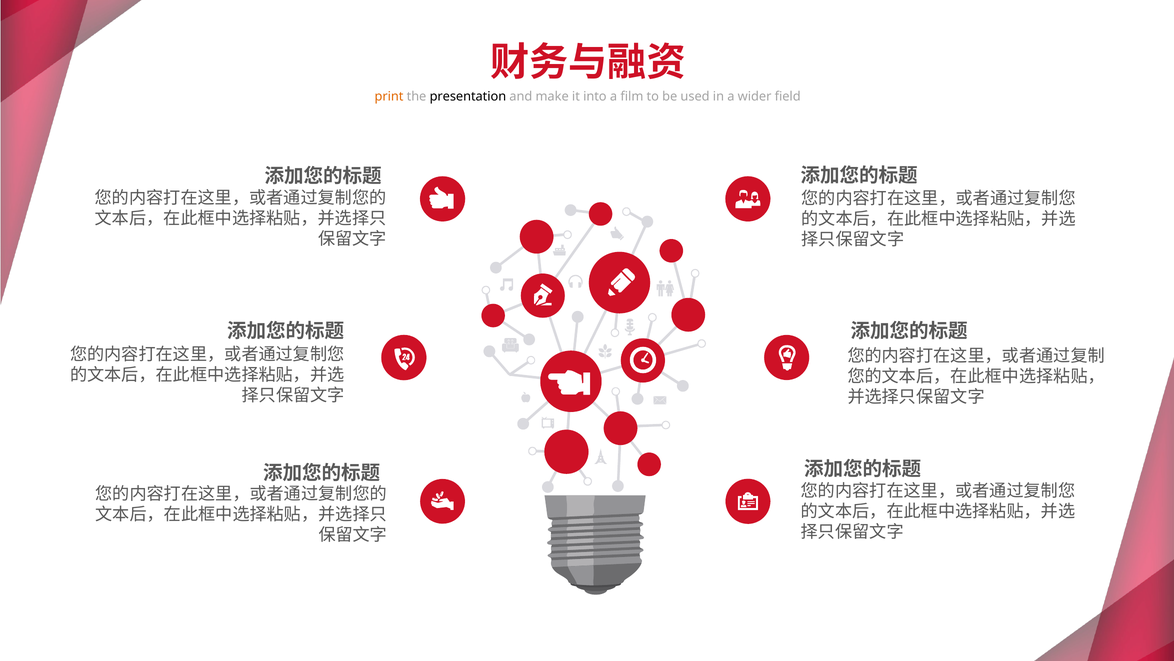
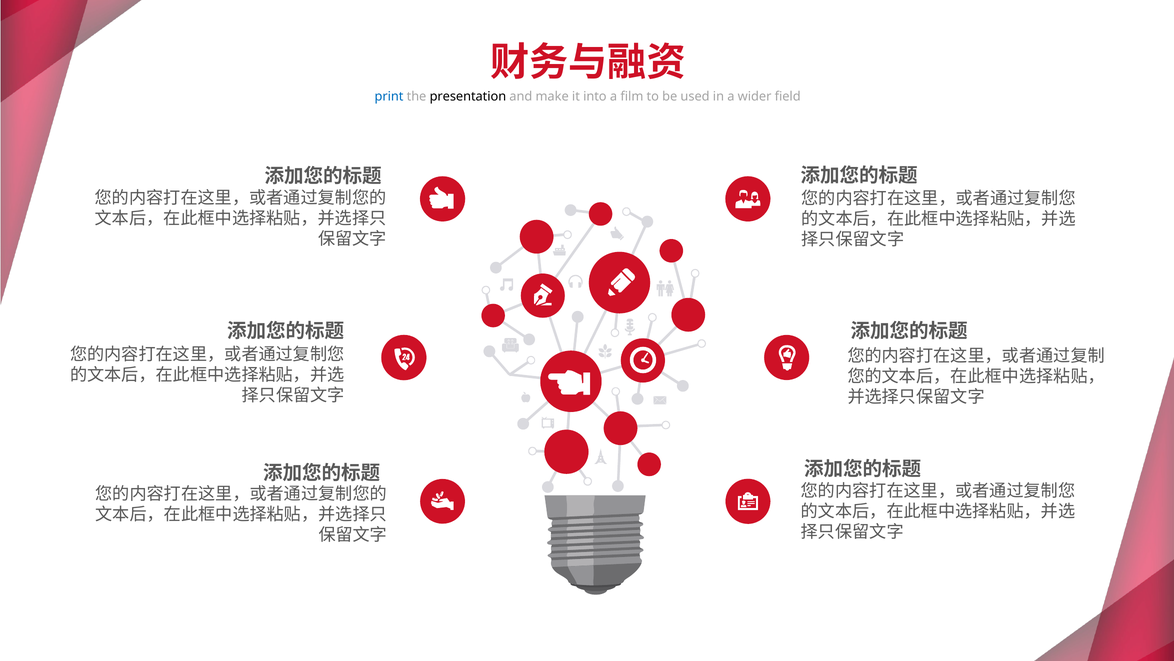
print colour: orange -> blue
